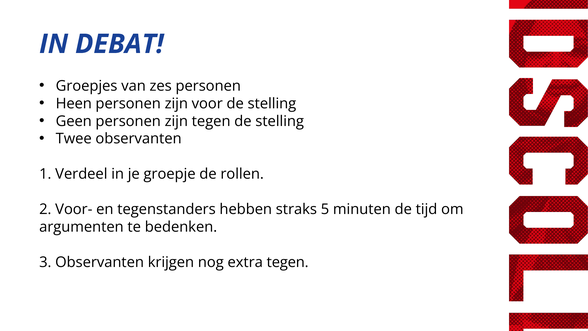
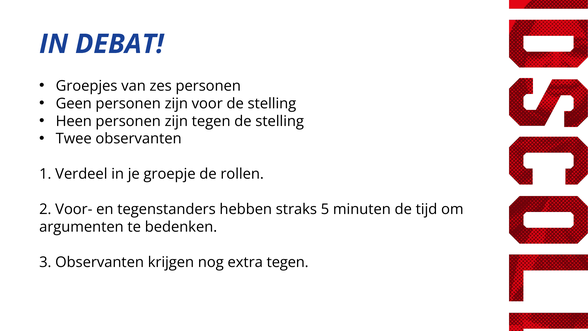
Heen: Heen -> Geen
Geen: Geen -> Heen
